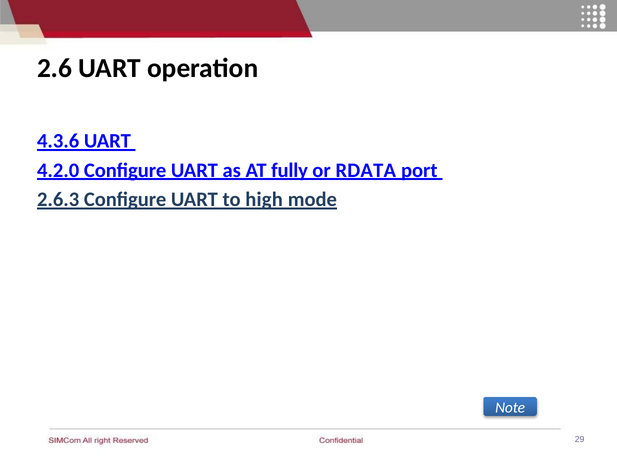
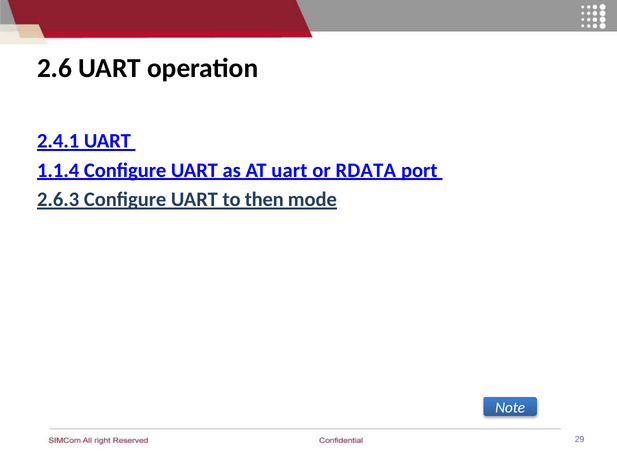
4.3.6: 4.3.6 -> 2.4.1
4.2.0: 4.2.0 -> 1.1.4
AT fully: fully -> uart
high: high -> then
